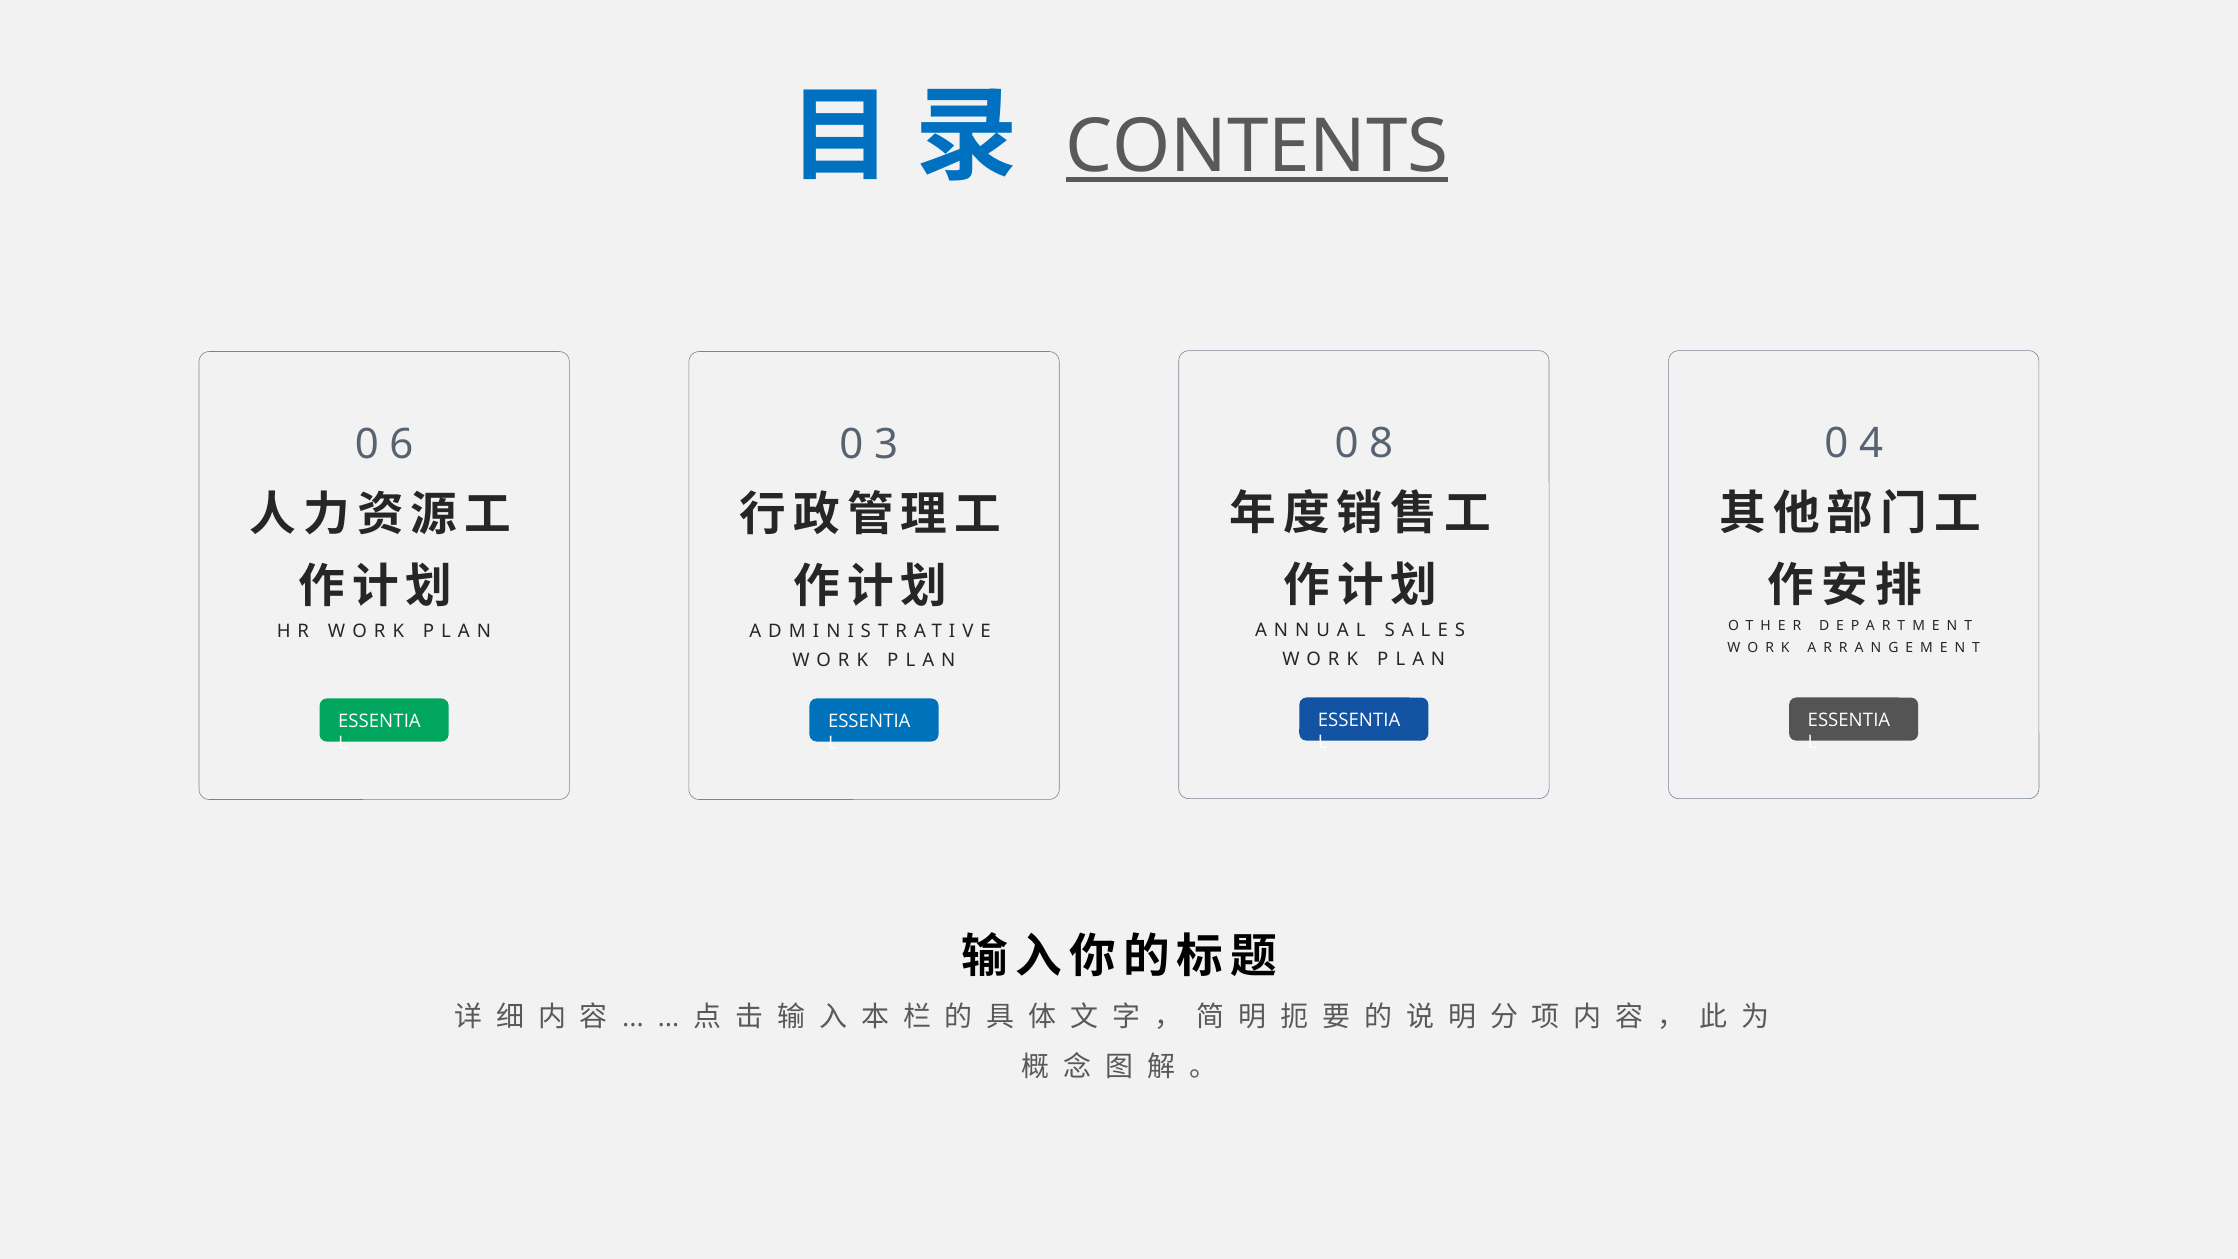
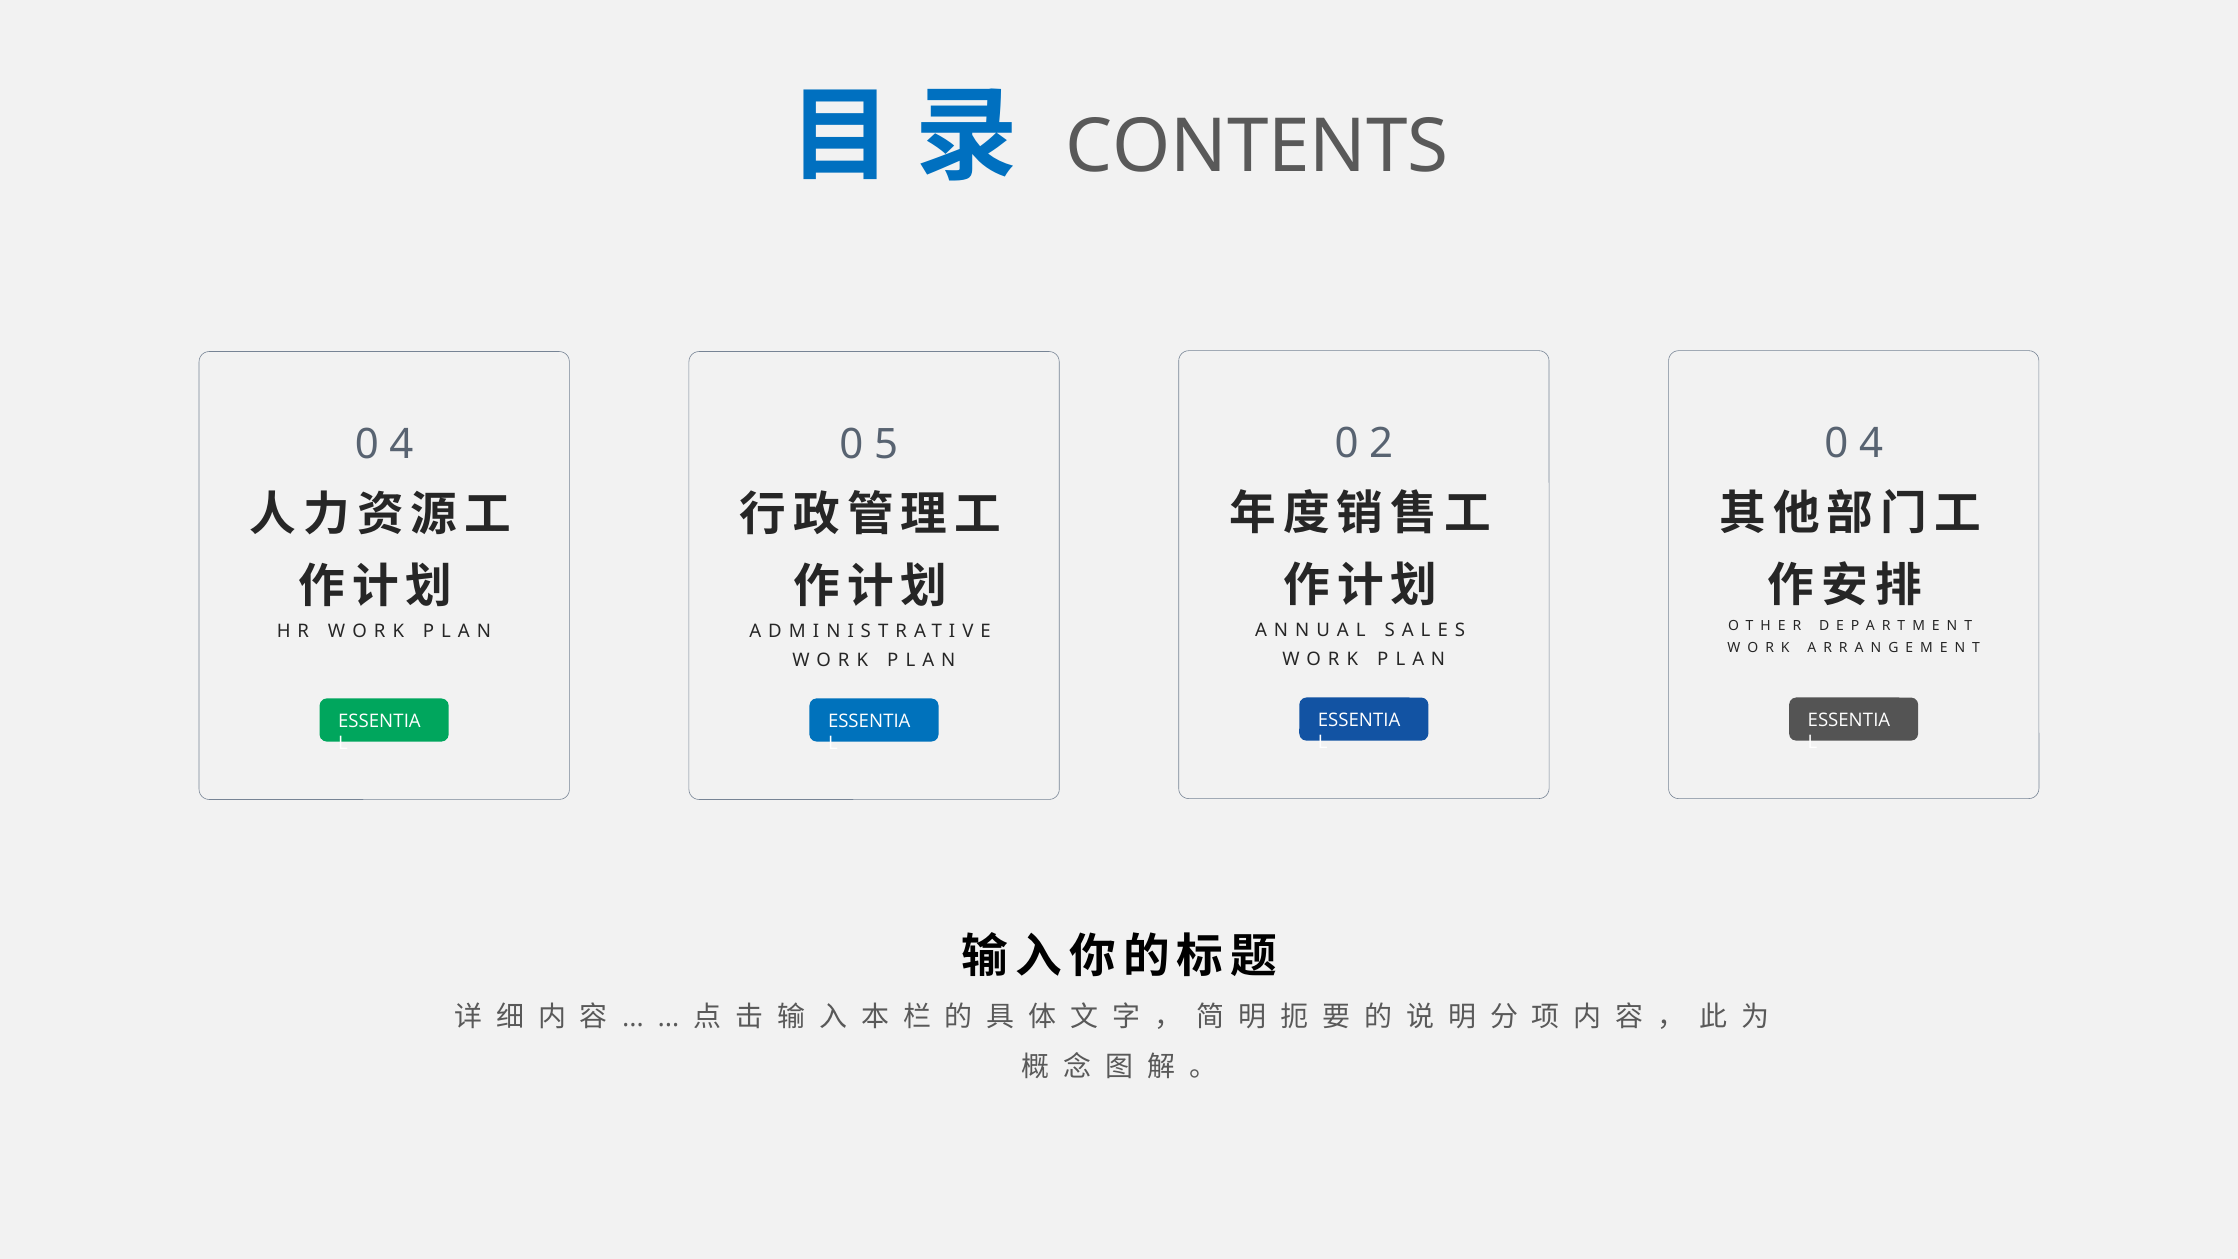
CONTENTS underline: present -> none
8: 8 -> 2
3: 3 -> 5
6 at (401, 444): 6 -> 4
